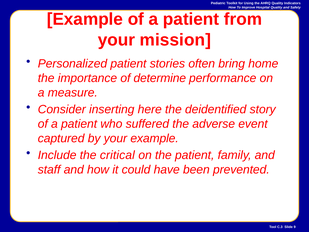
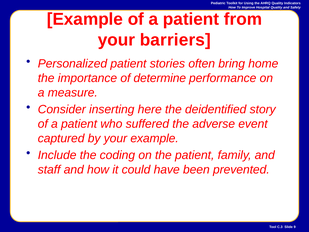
mission: mission -> barriers
critical: critical -> coding
